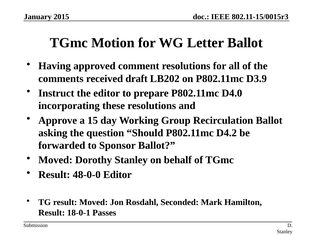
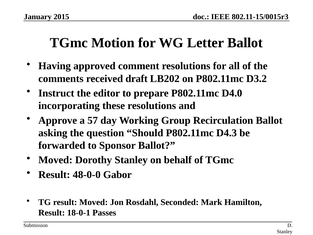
D3.9: D3.9 -> D3.2
15: 15 -> 57
D4.2: D4.2 -> D4.3
48-0-0 Editor: Editor -> Gabor
